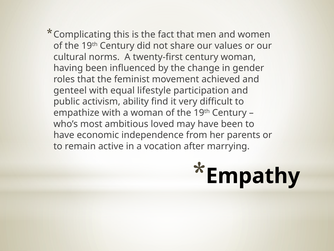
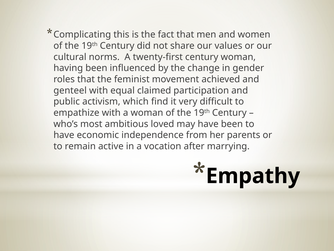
lifestyle: lifestyle -> claimed
ability: ability -> which
